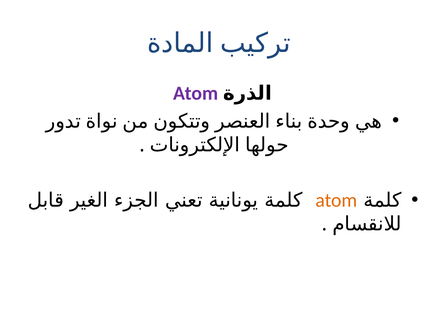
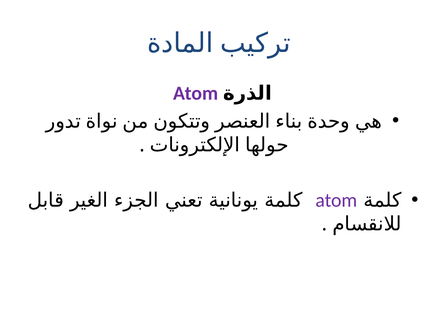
atom at (336, 200) colour: orange -> purple
